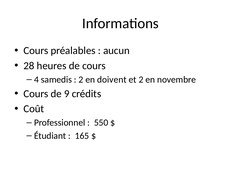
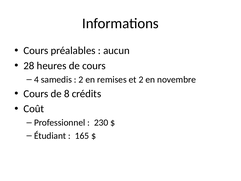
doivent: doivent -> remises
9: 9 -> 8
550: 550 -> 230
